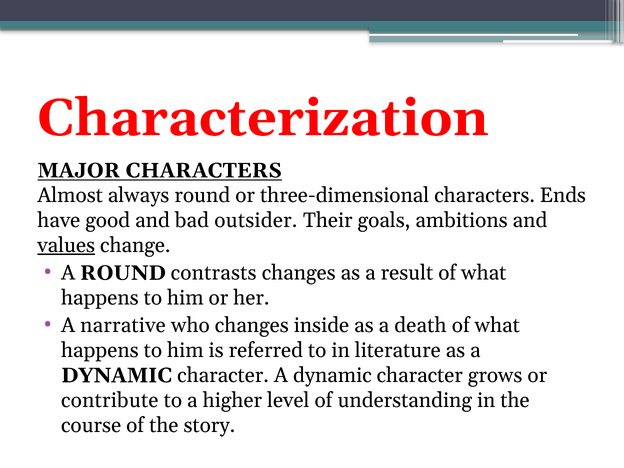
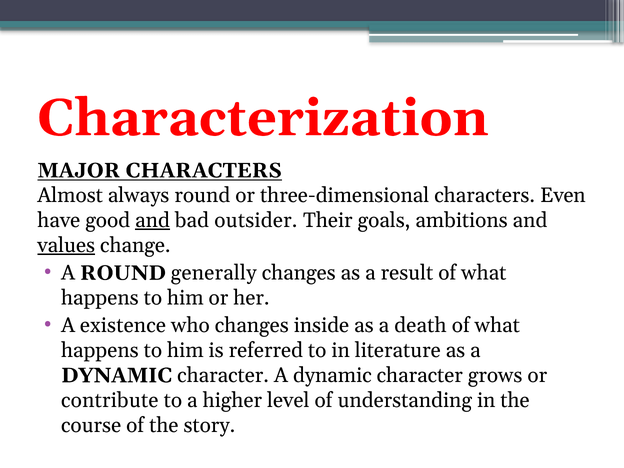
Ends: Ends -> Even
and at (153, 220) underline: none -> present
contrasts: contrasts -> generally
narrative: narrative -> existence
